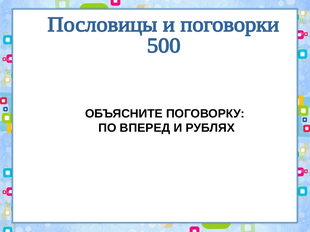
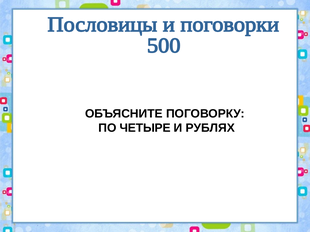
ВПЕРЕД: ВПЕРЕД -> ЧЕТЫРЕ
